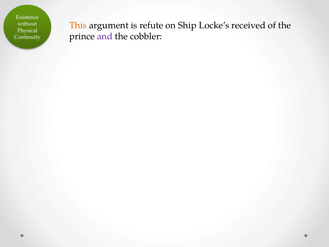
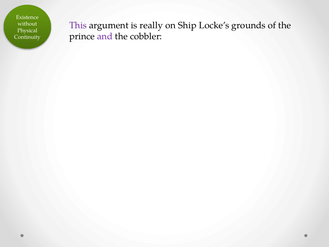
This colour: orange -> purple
refute: refute -> really
received: received -> grounds
